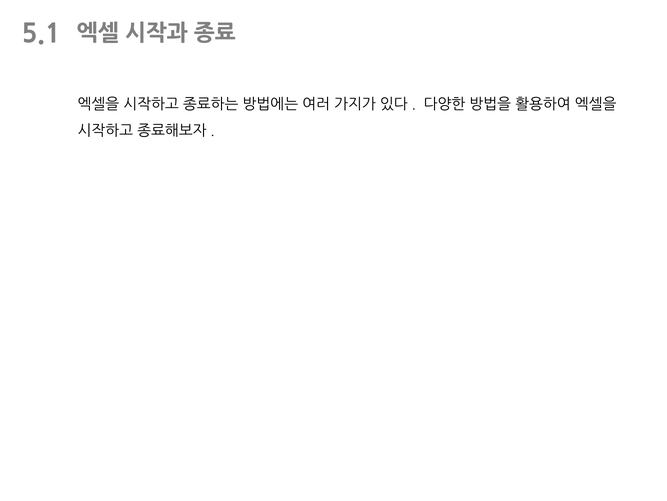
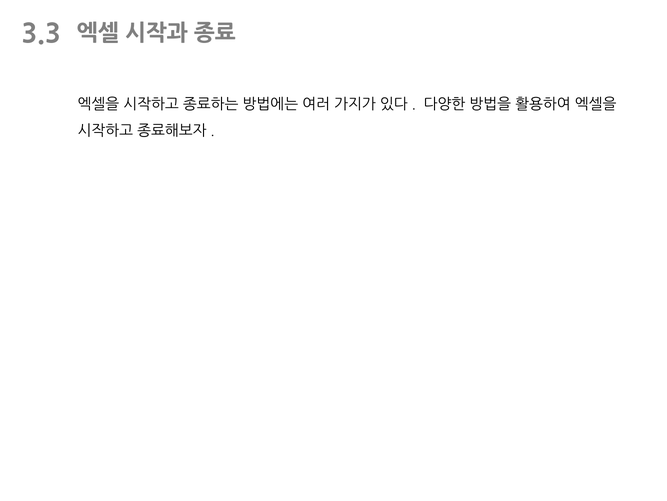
5.1: 5.1 -> 3.3
